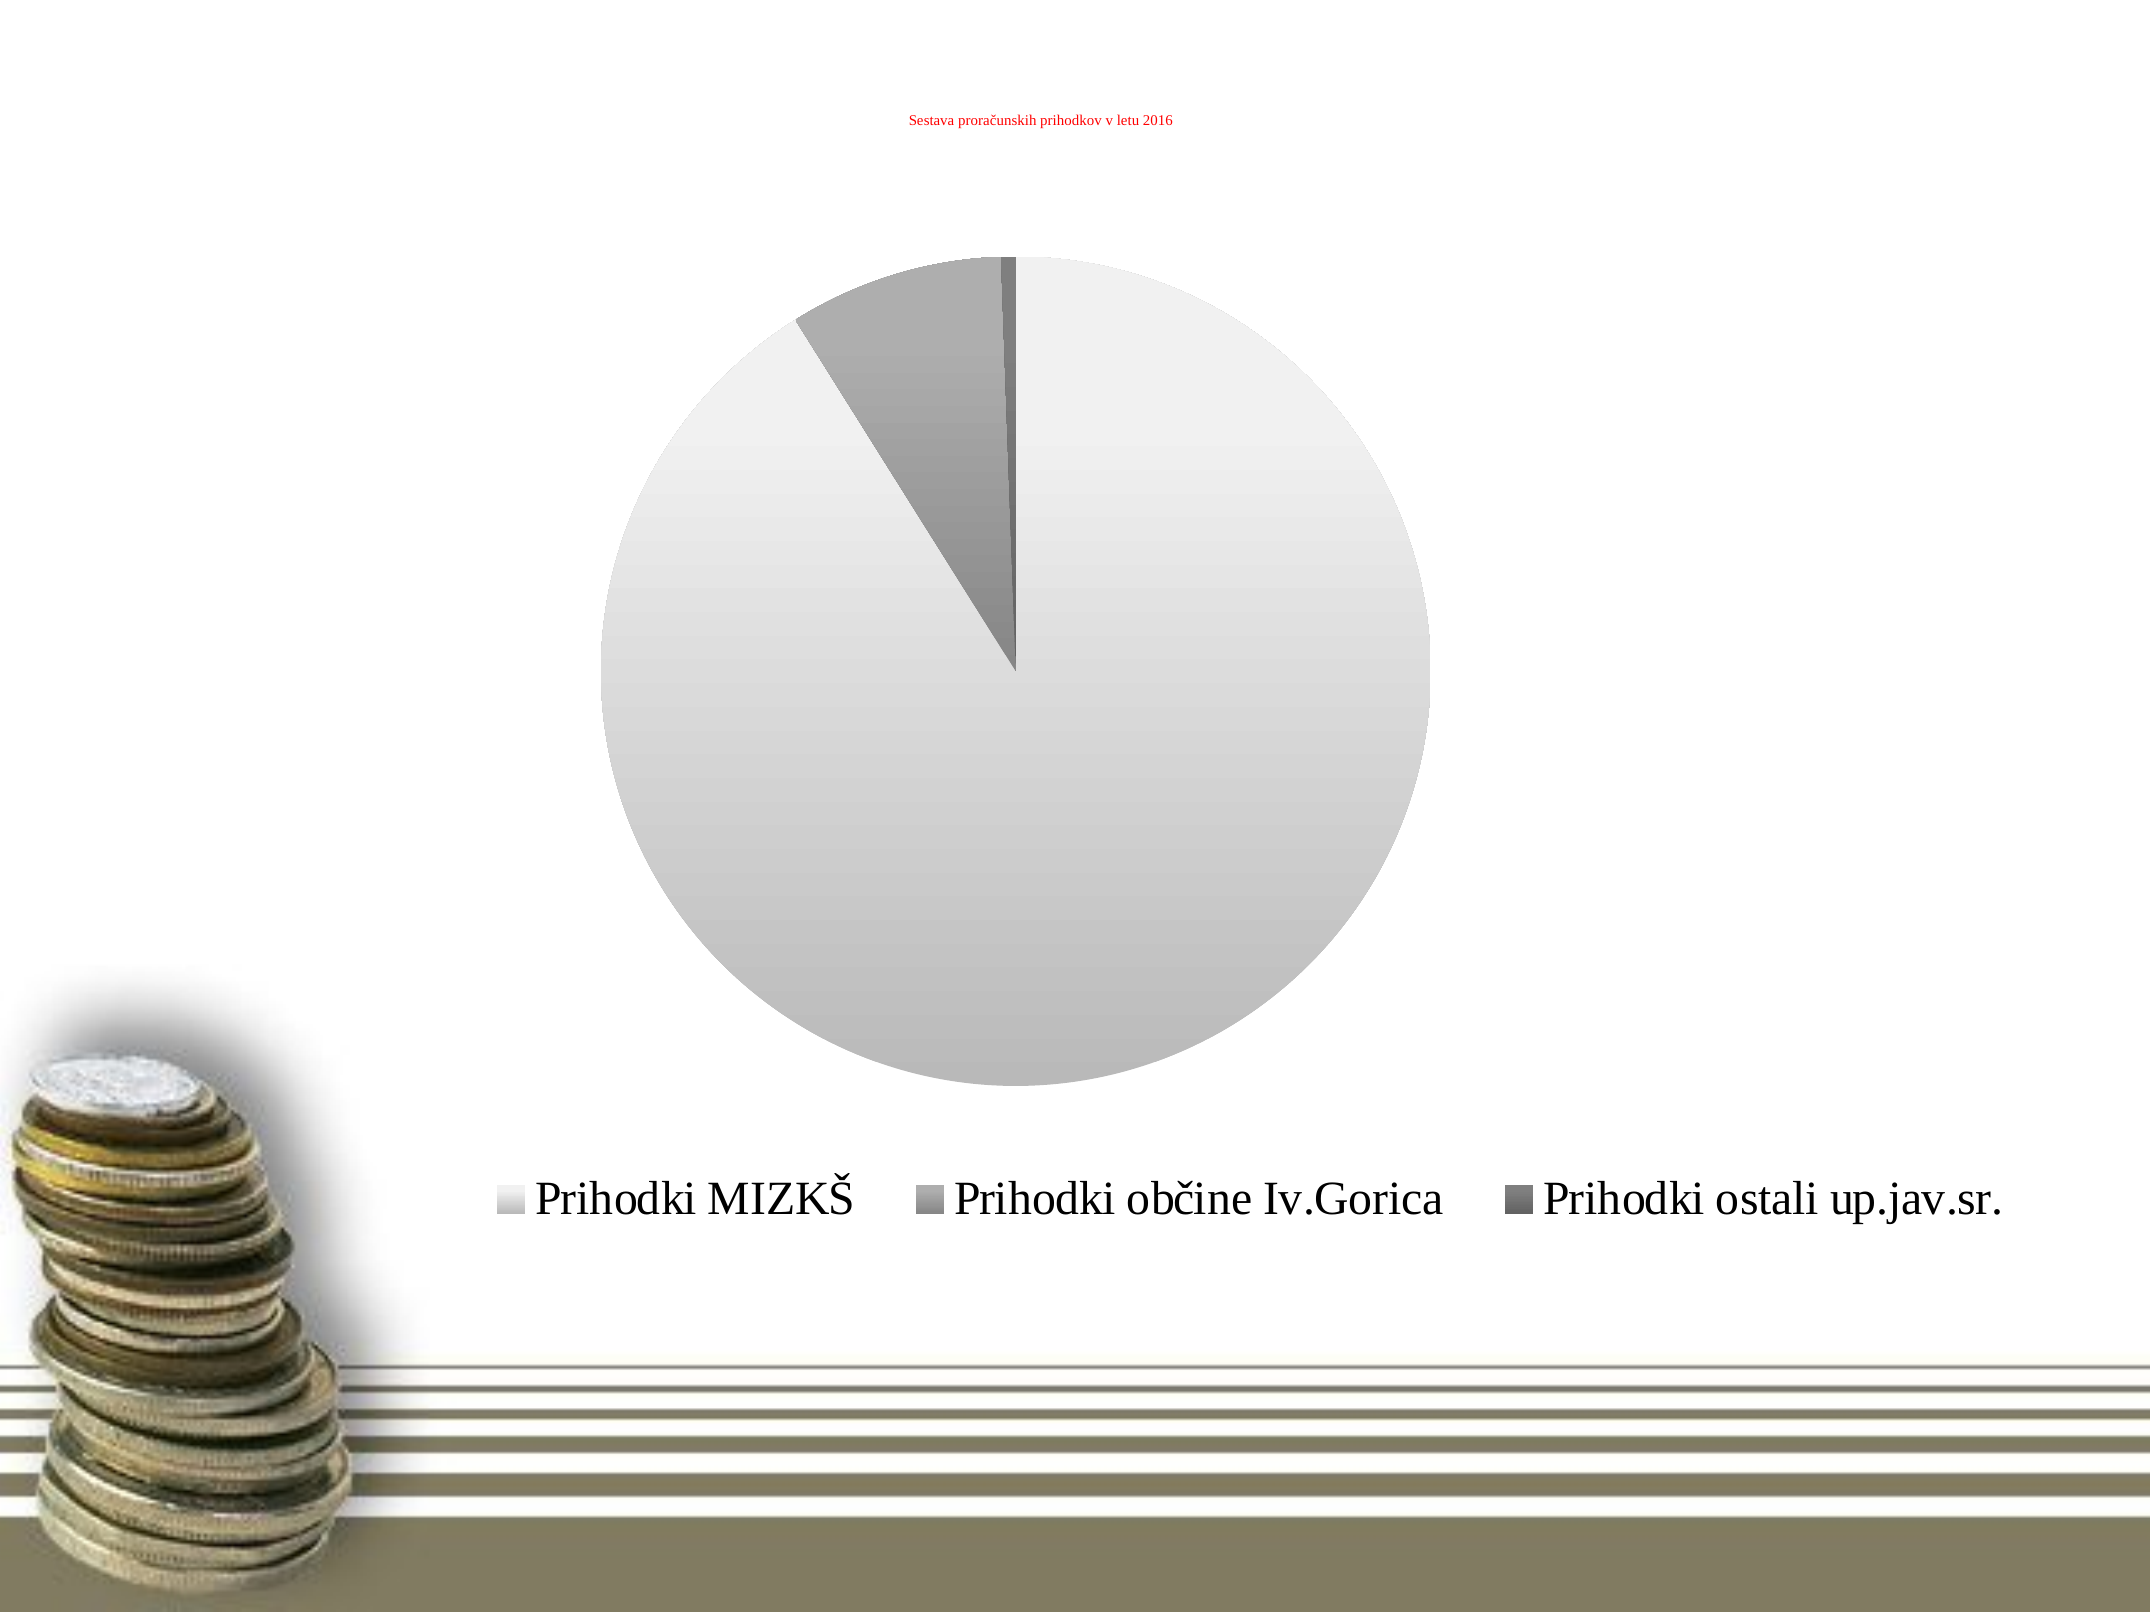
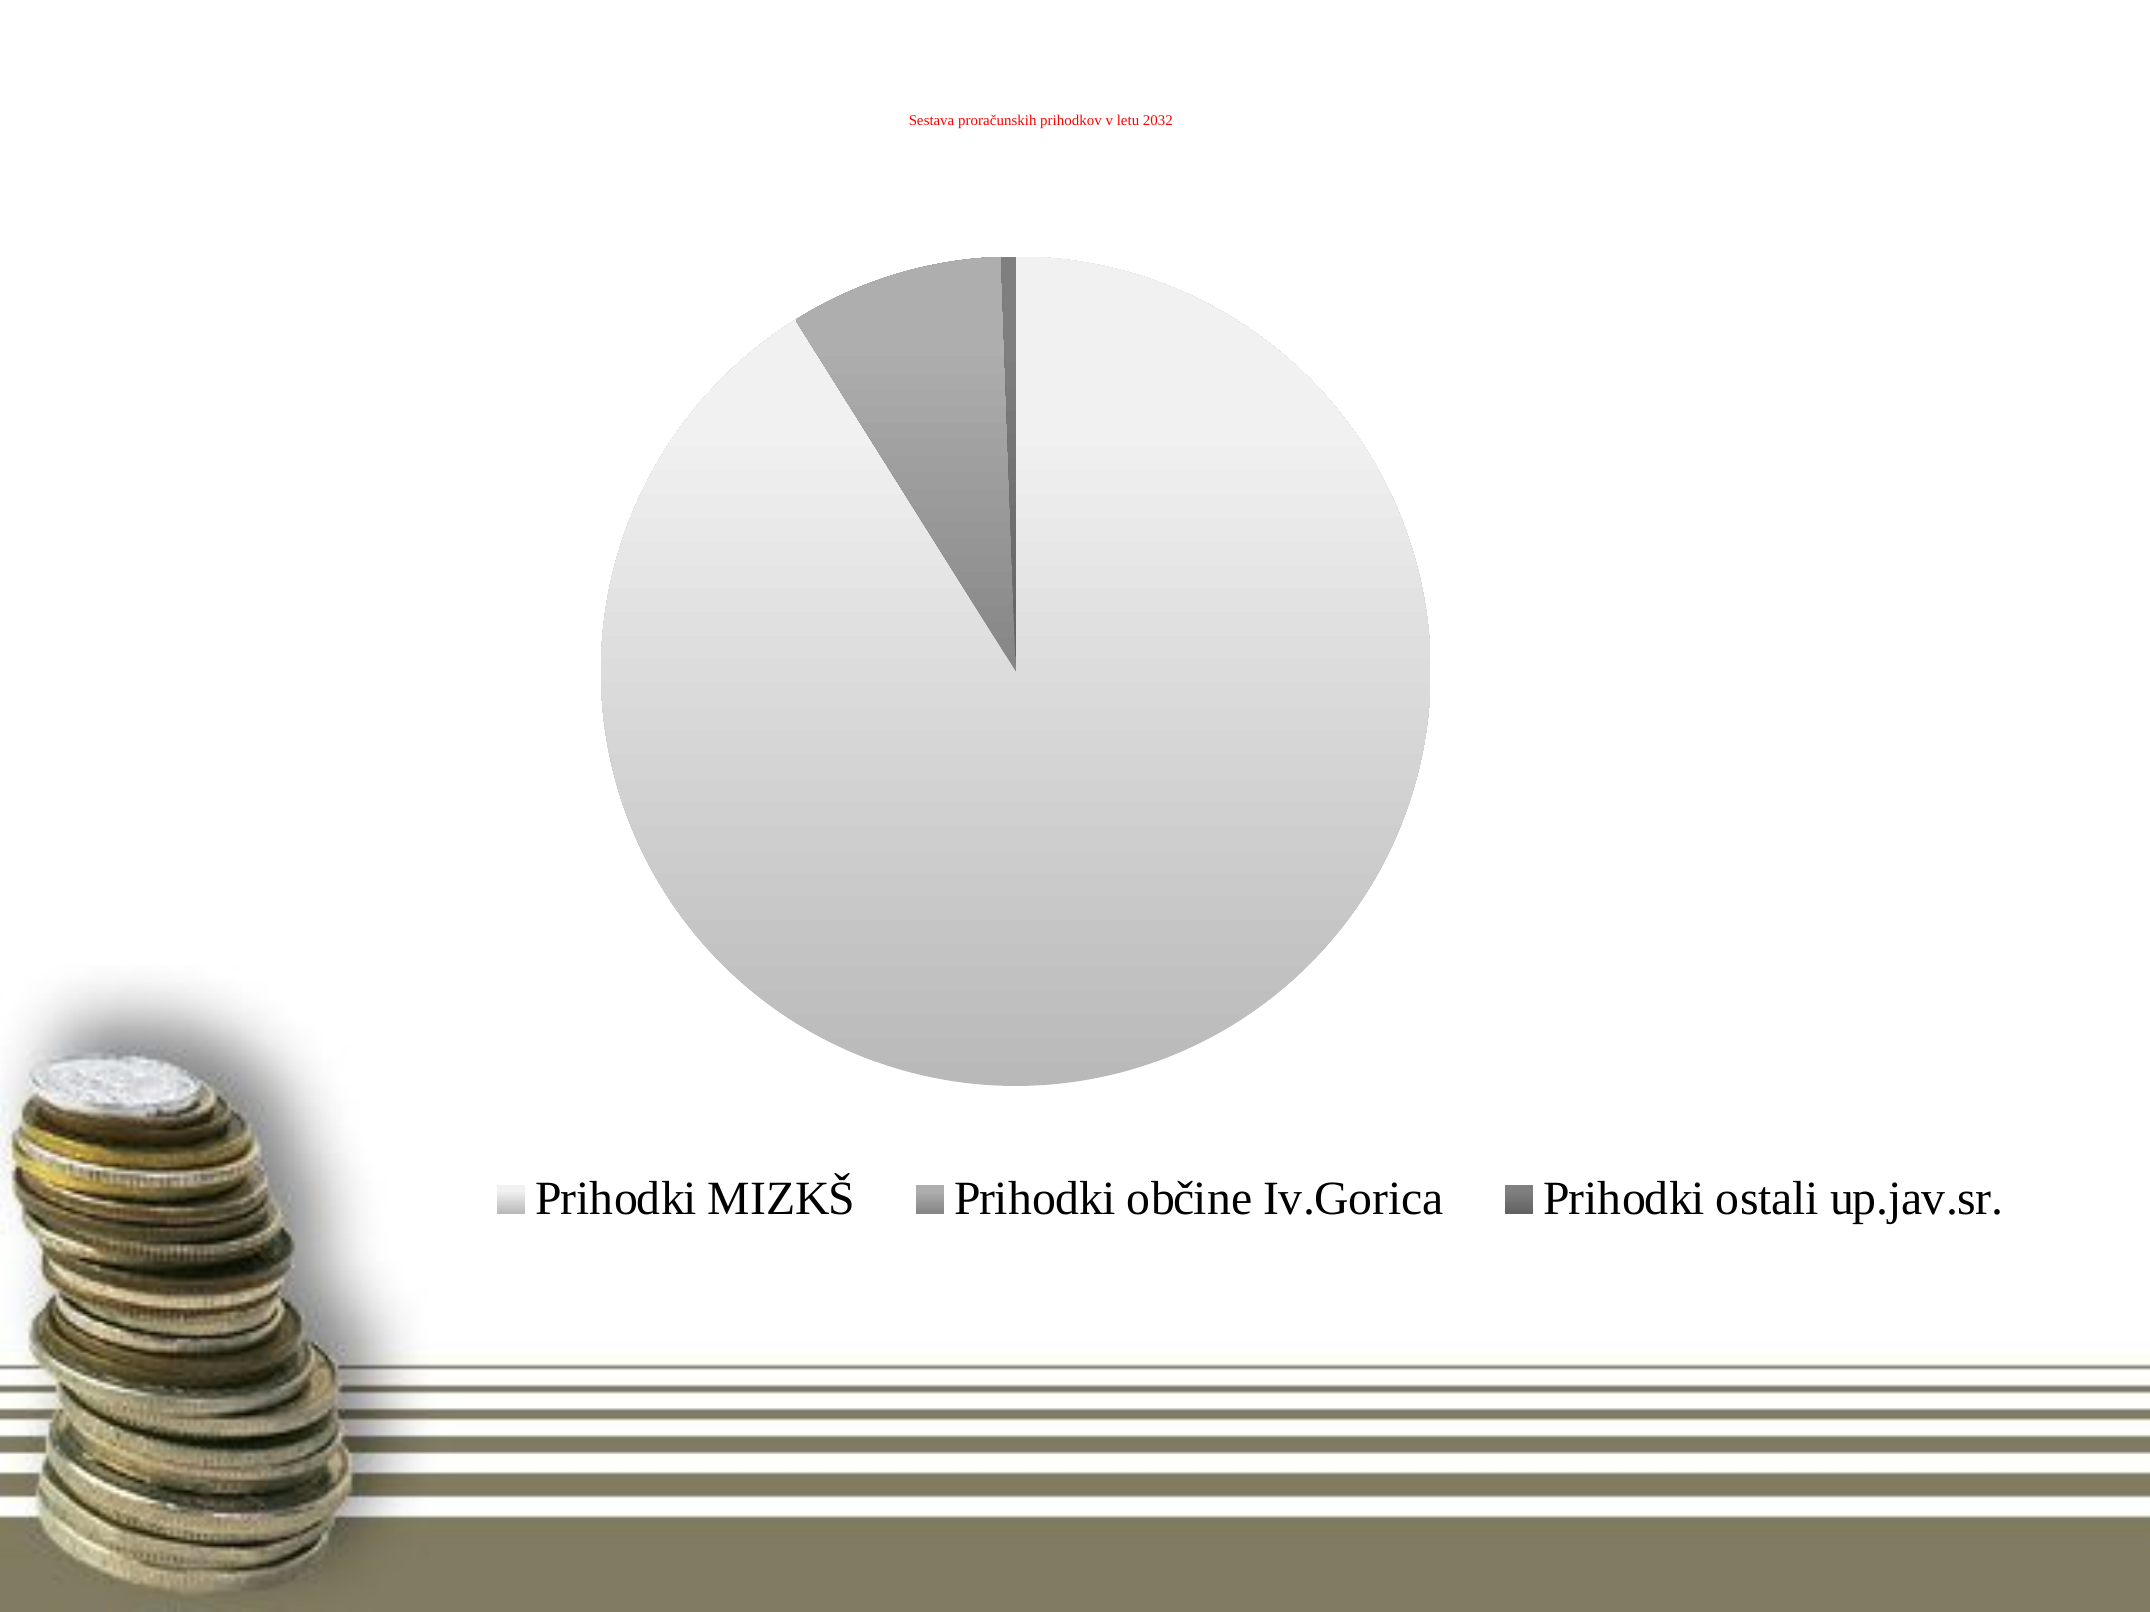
2016: 2016 -> 2032
